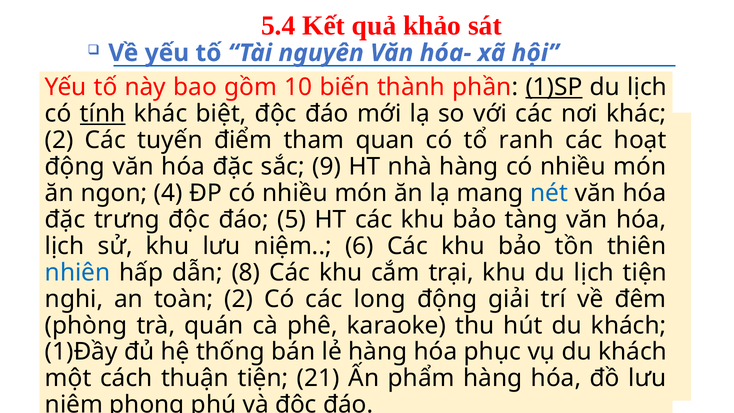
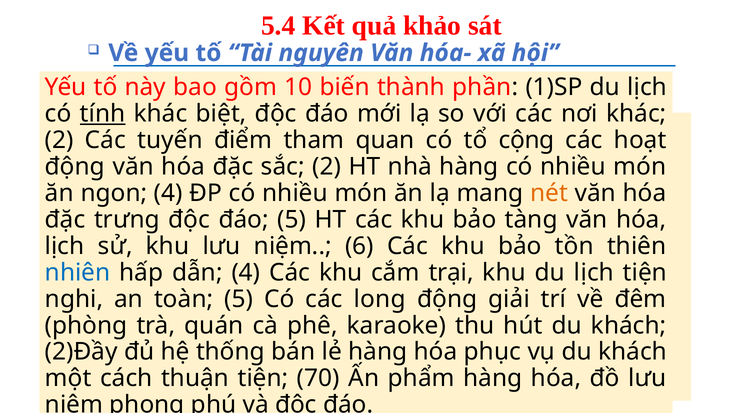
1)SP underline: present -> none
ranh: ranh -> cộng
sắc 9: 9 -> 2
nét colour: blue -> orange
dẫn 8: 8 -> 4
toàn 2: 2 -> 5
1)Đầy: 1)Đầy -> 2)Đầy
21: 21 -> 70
